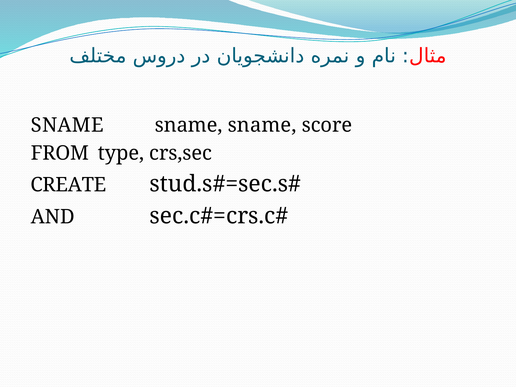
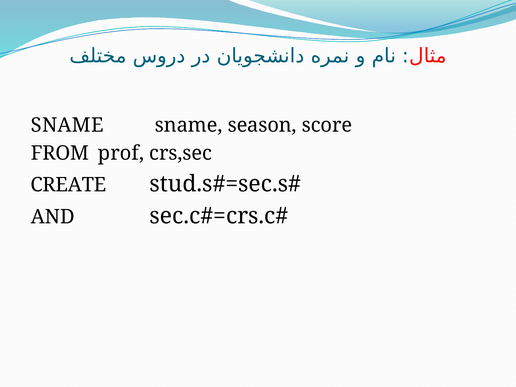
sname at (262, 125): sname -> season
type: type -> prof
